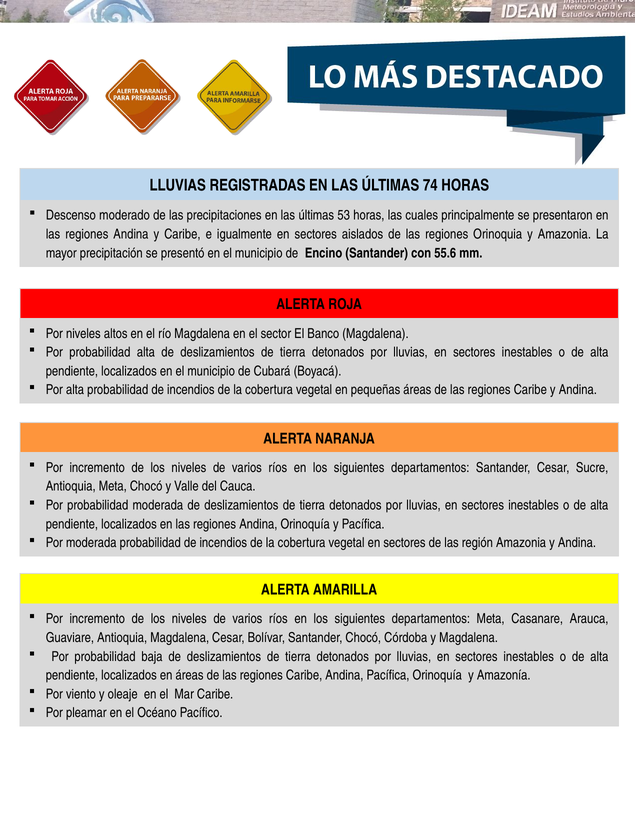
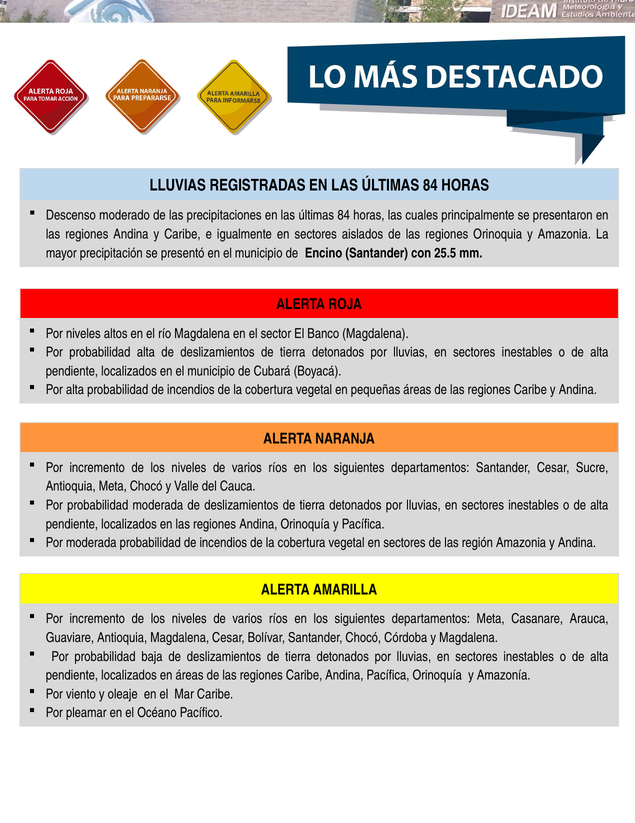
74 at (430, 185): 74 -> 84
53 at (344, 215): 53 -> 84
55.6: 55.6 -> 25.5
